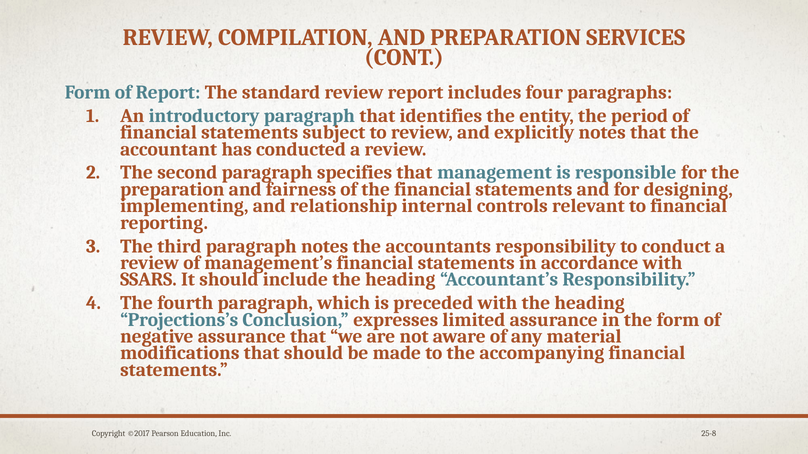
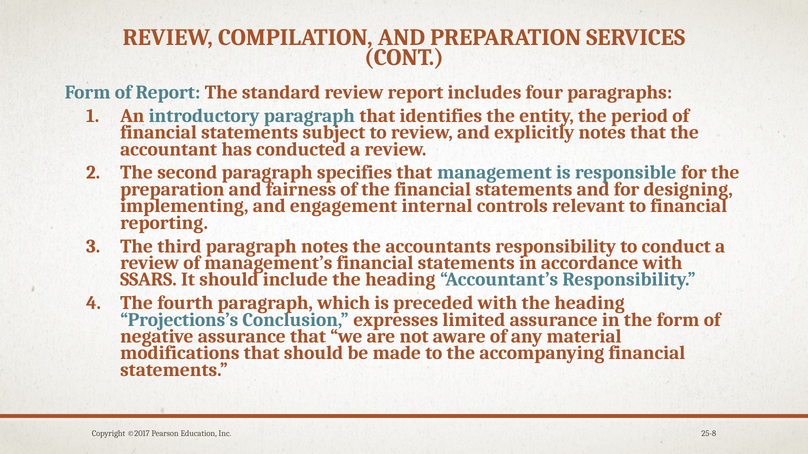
relationship: relationship -> engagement
